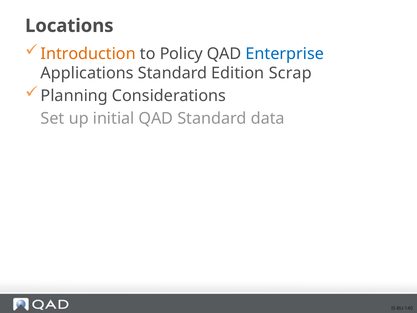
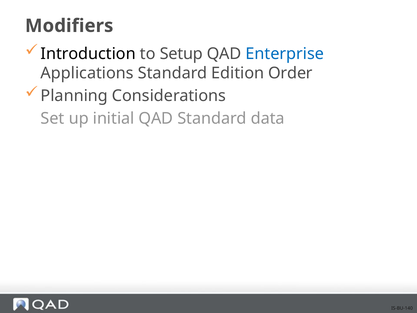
Locations: Locations -> Modifiers
Introduction colour: orange -> black
Policy: Policy -> Setup
Scrap: Scrap -> Order
